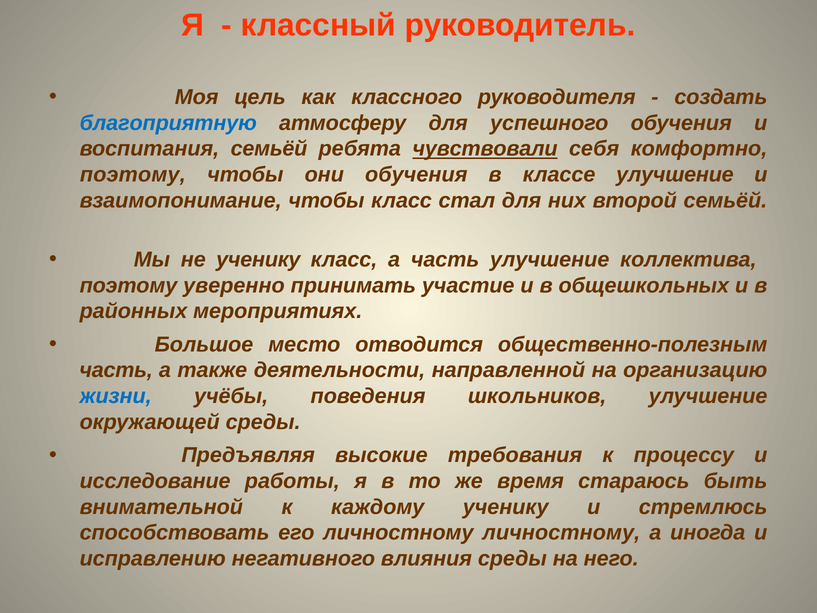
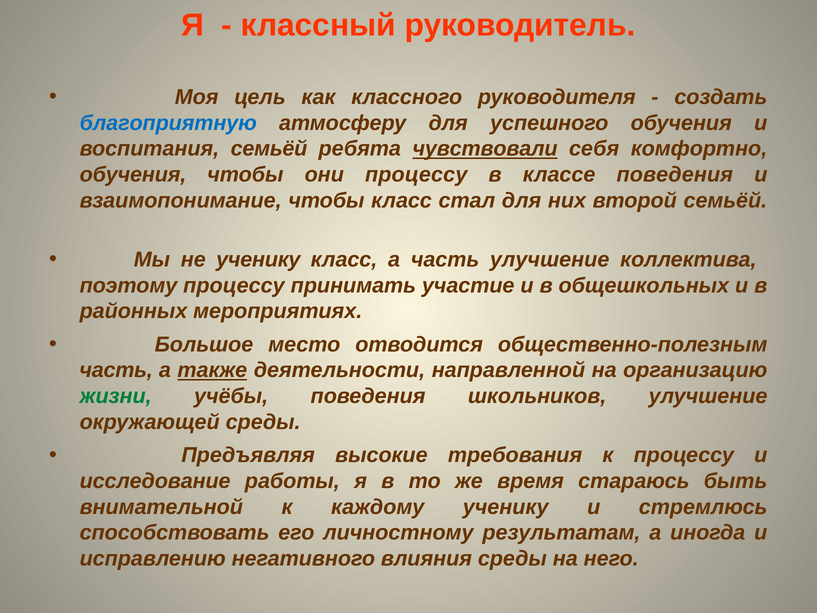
поэтому at (133, 175): поэтому -> обучения
они обучения: обучения -> процессу
классе улучшение: улучшение -> поведения
поэтому уверенно: уверенно -> процессу
также underline: none -> present
жизни colour: blue -> green
личностному личностному: личностному -> результатам
